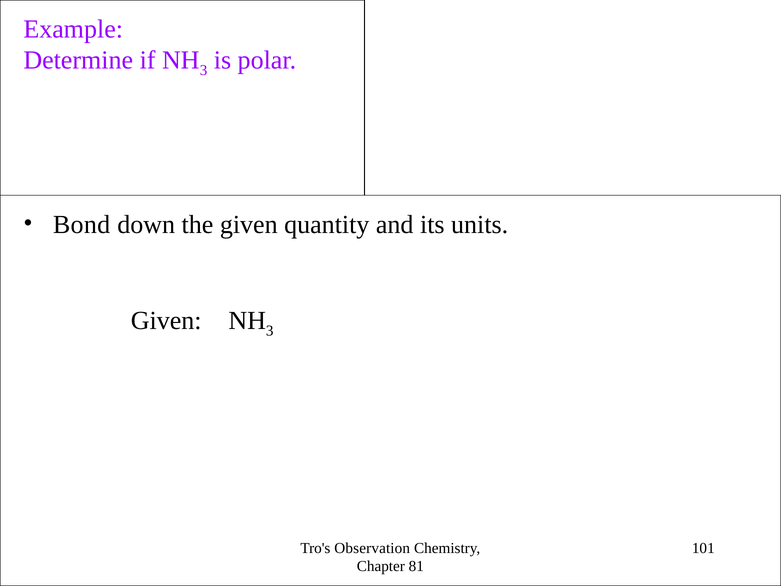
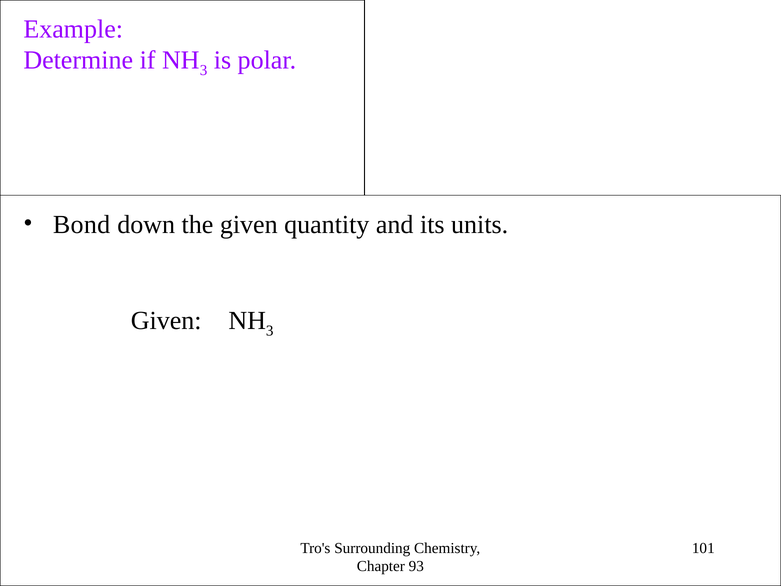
Observation: Observation -> Surrounding
81: 81 -> 93
